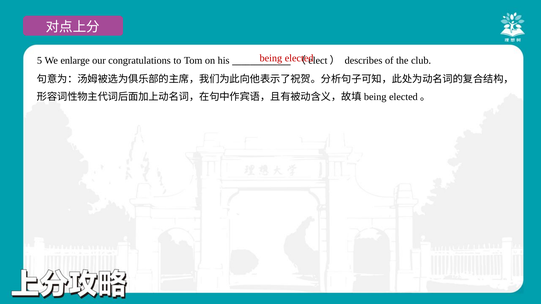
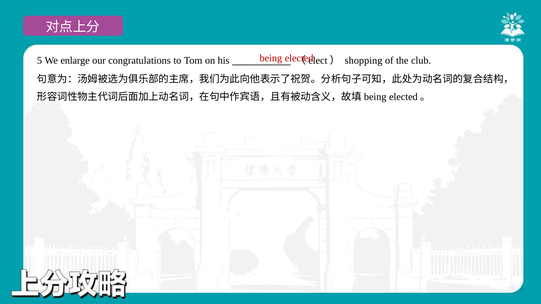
describes: describes -> shopping
